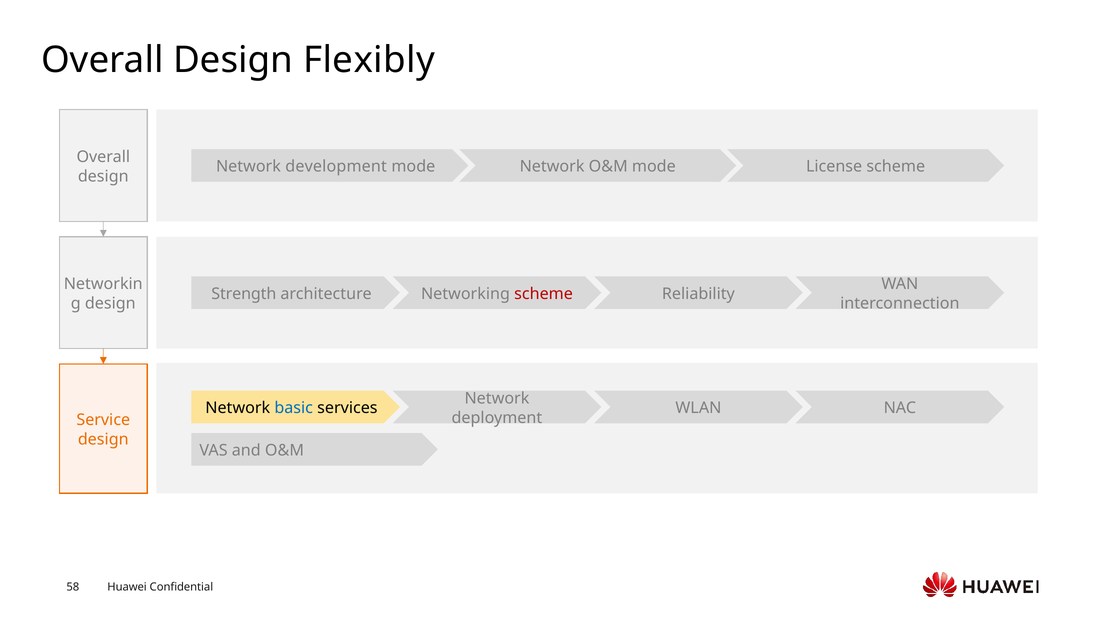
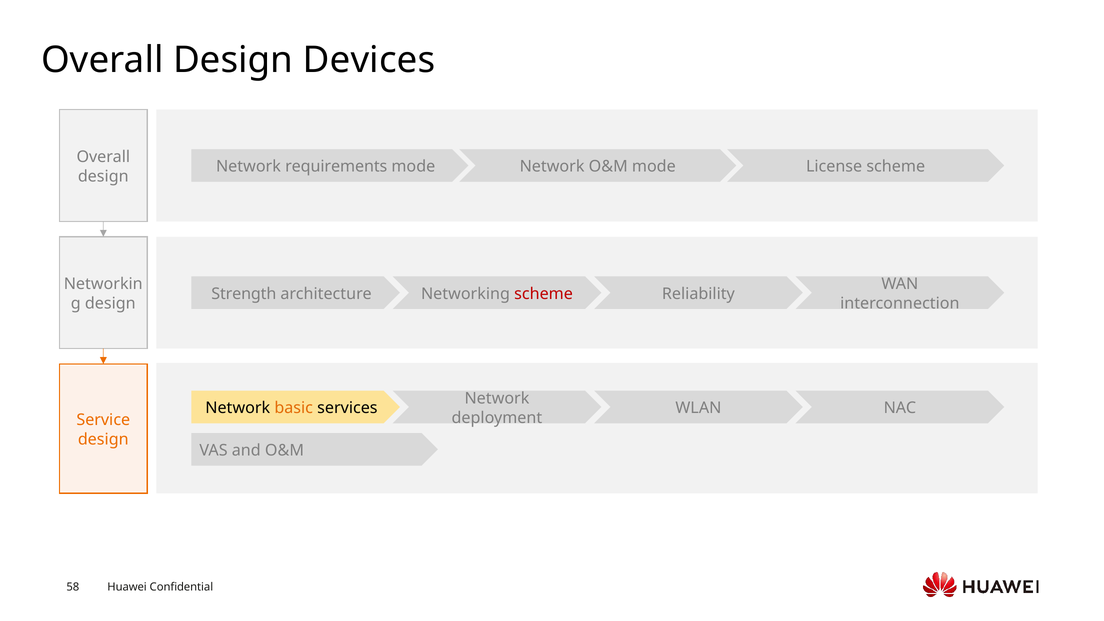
Flexibly: Flexibly -> Devices
development: development -> requirements
basic colour: blue -> orange
